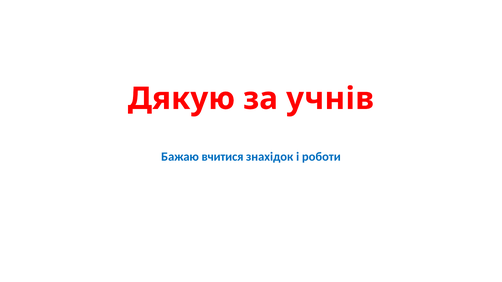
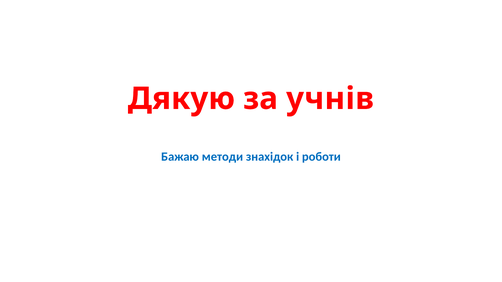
вчитися: вчитися -> методи
